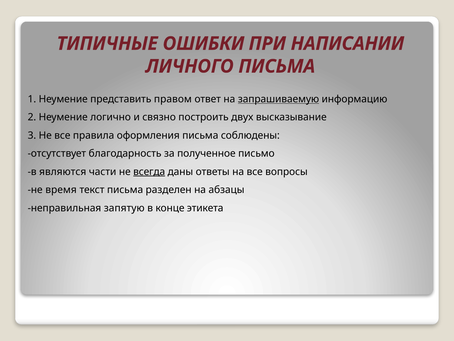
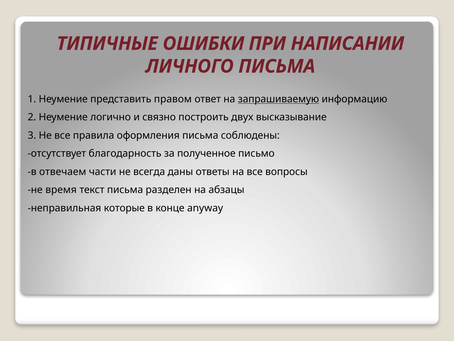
являются: являются -> отвечаем
всегда underline: present -> none
запятую: запятую -> которые
этикета: этикета -> anyway
